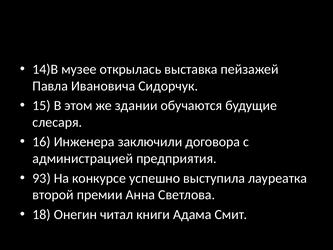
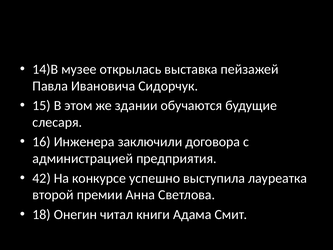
93: 93 -> 42
